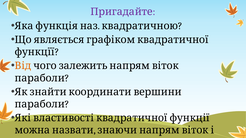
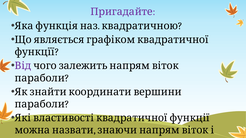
Від colour: orange -> purple
